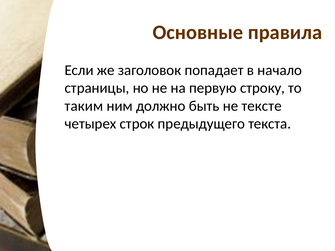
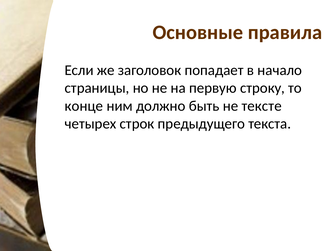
таким: таким -> конце
